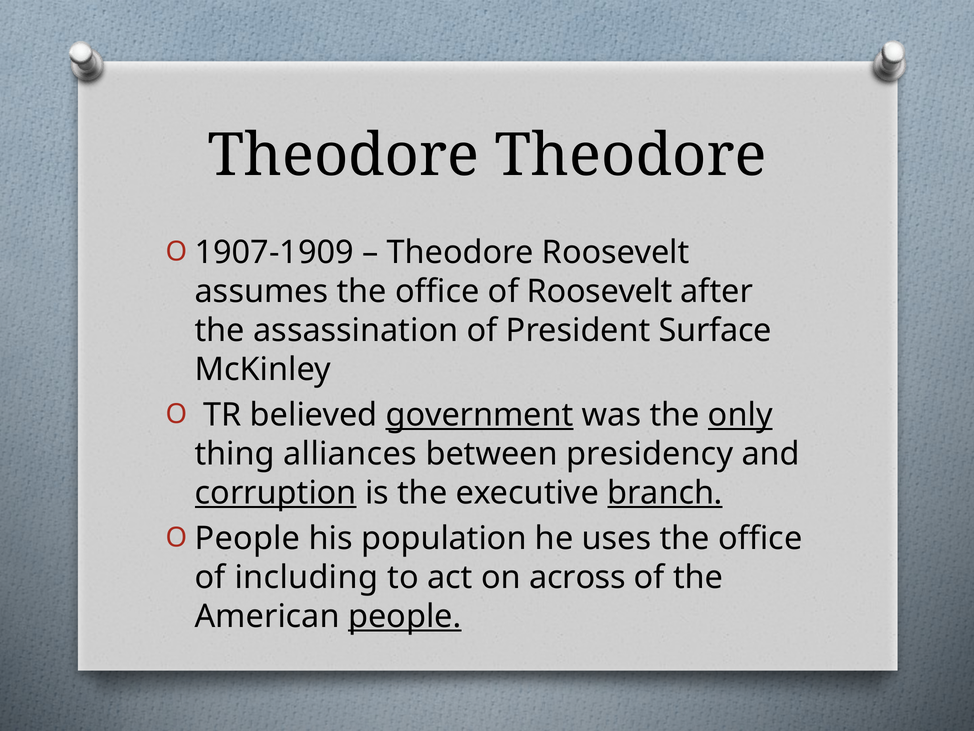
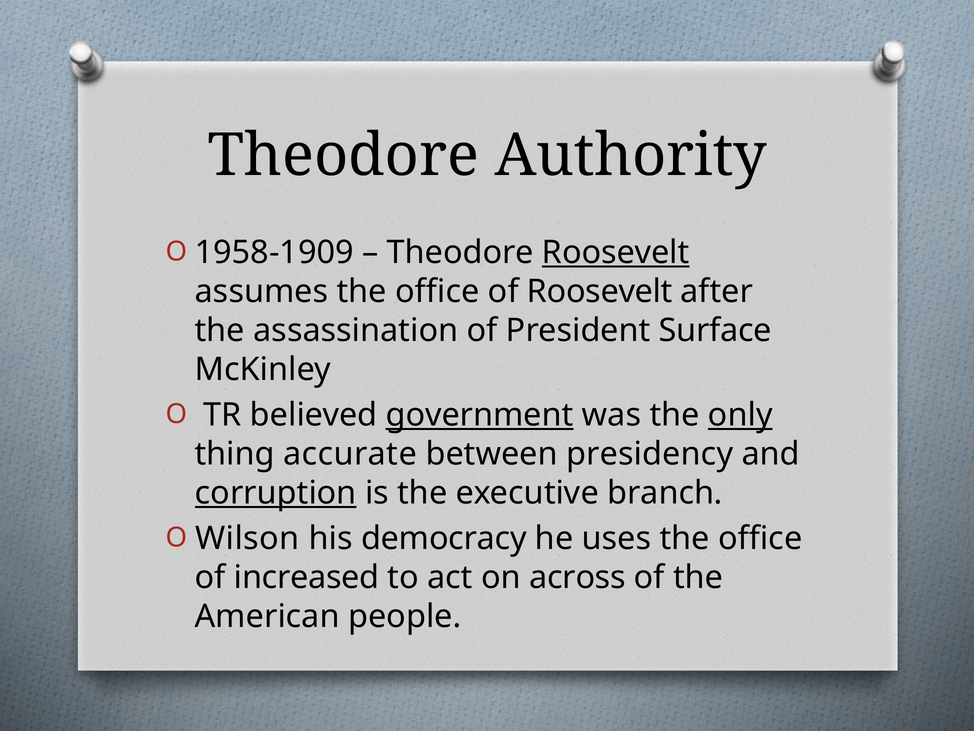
Theodore Theodore: Theodore -> Authority
1907-1909: 1907-1909 -> 1958-1909
Roosevelt at (616, 252) underline: none -> present
alliances: alliances -> accurate
branch underline: present -> none
People at (247, 538): People -> Wilson
population: population -> democracy
including: including -> increased
people at (405, 616) underline: present -> none
